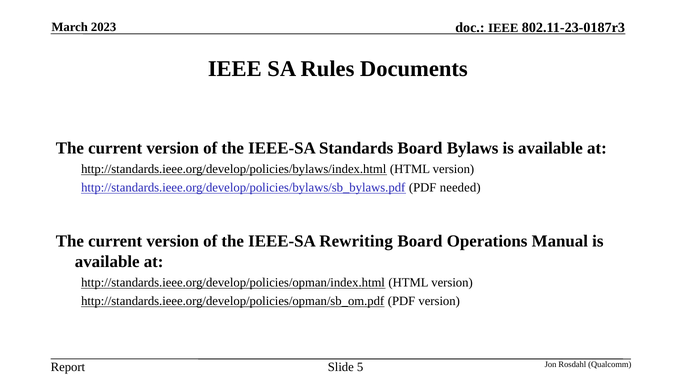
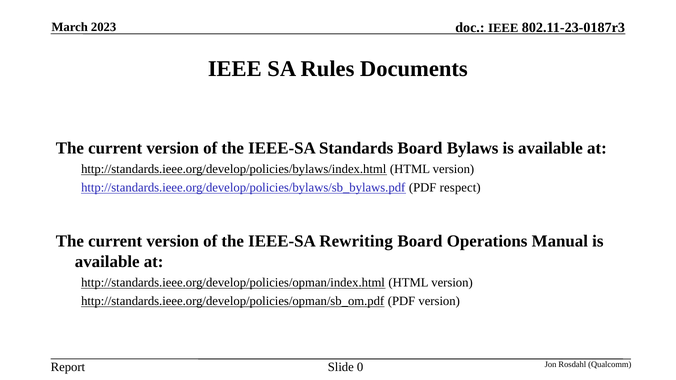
needed: needed -> respect
5: 5 -> 0
